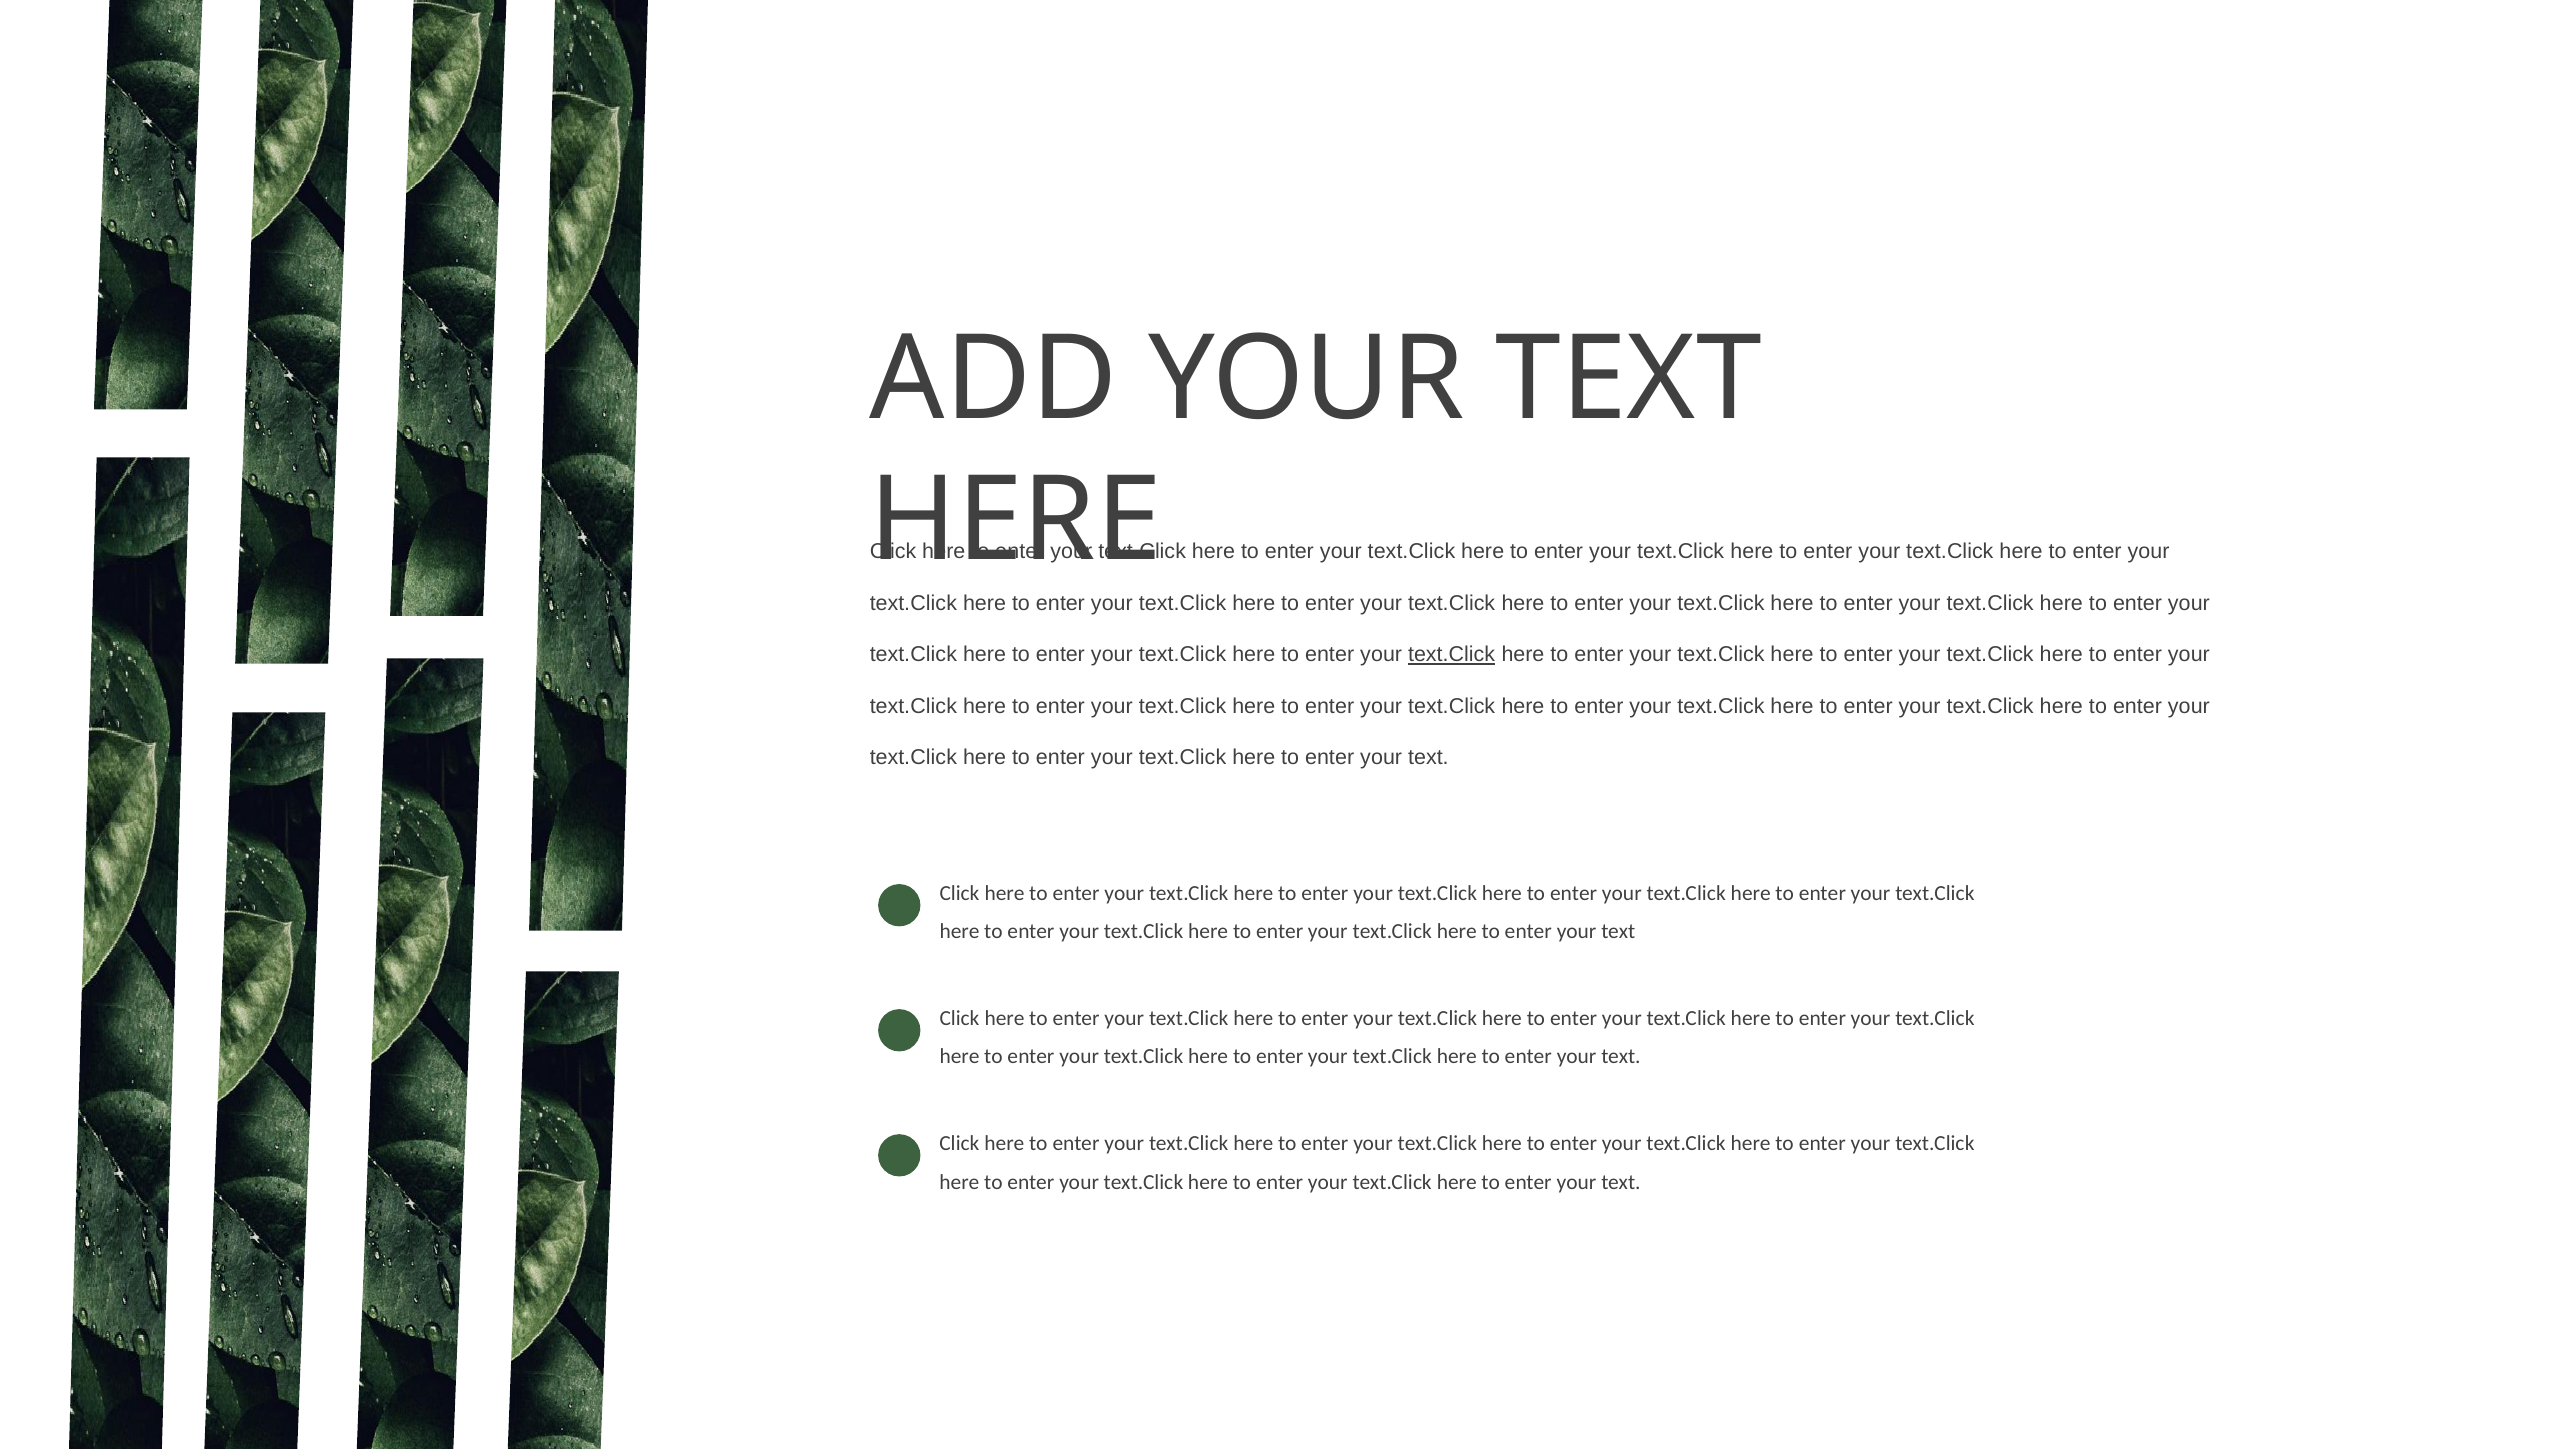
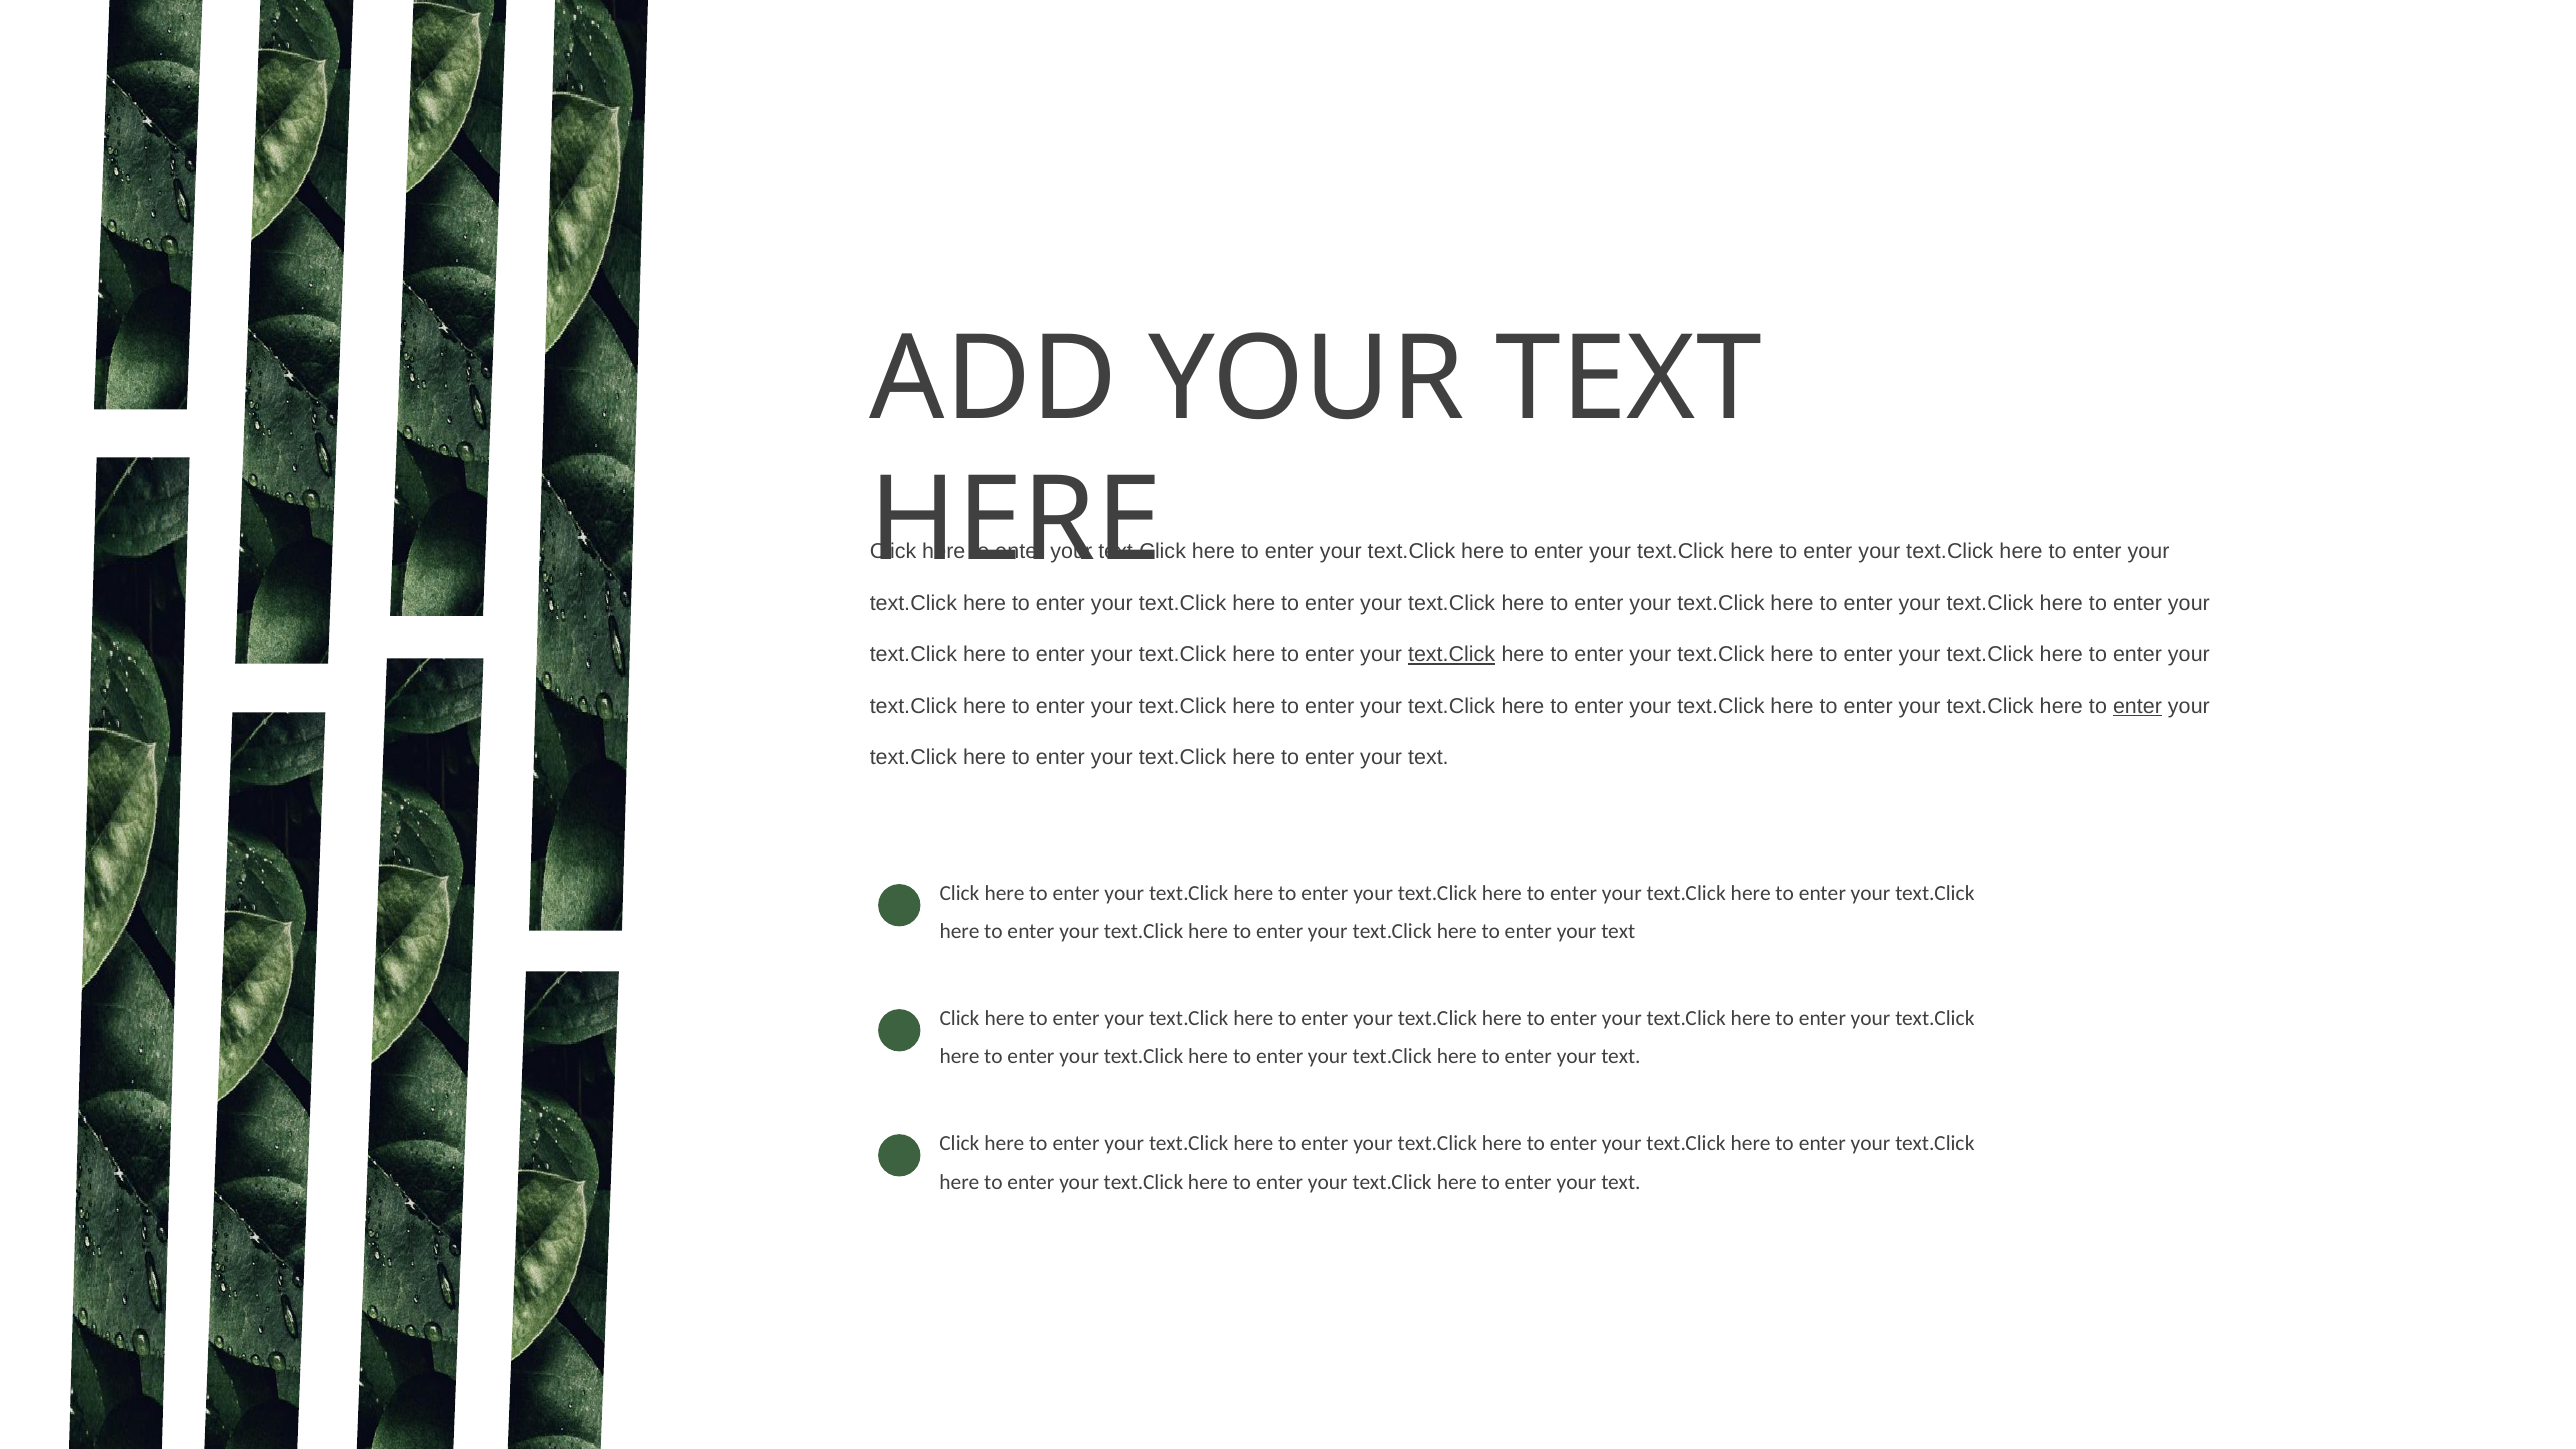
enter at (2137, 706) underline: none -> present
